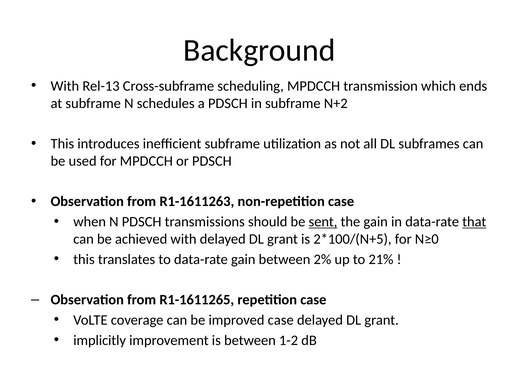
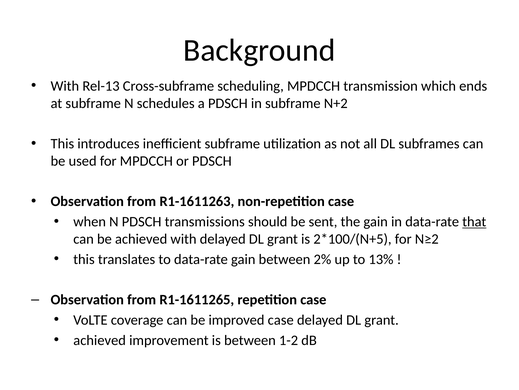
sent underline: present -> none
N≥0: N≥0 -> N≥2
21%: 21% -> 13%
implicitly at (100, 340): implicitly -> achieved
